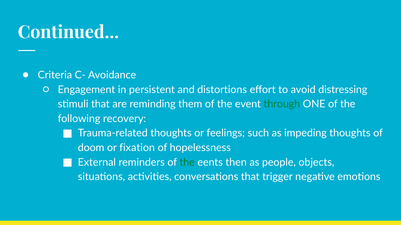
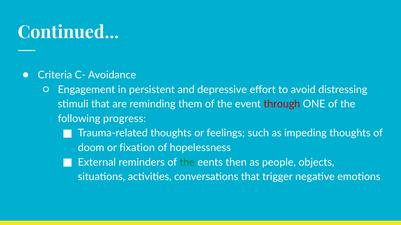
distortions: distortions -> depressive
through colour: green -> red
recovery: recovery -> progress
